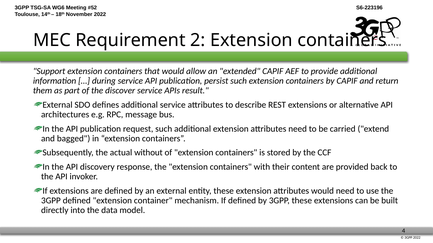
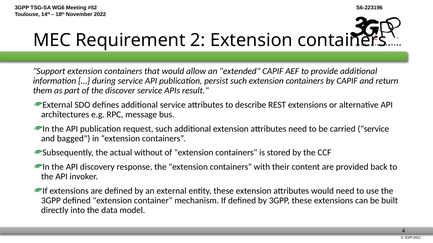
carried extend: extend -> service
